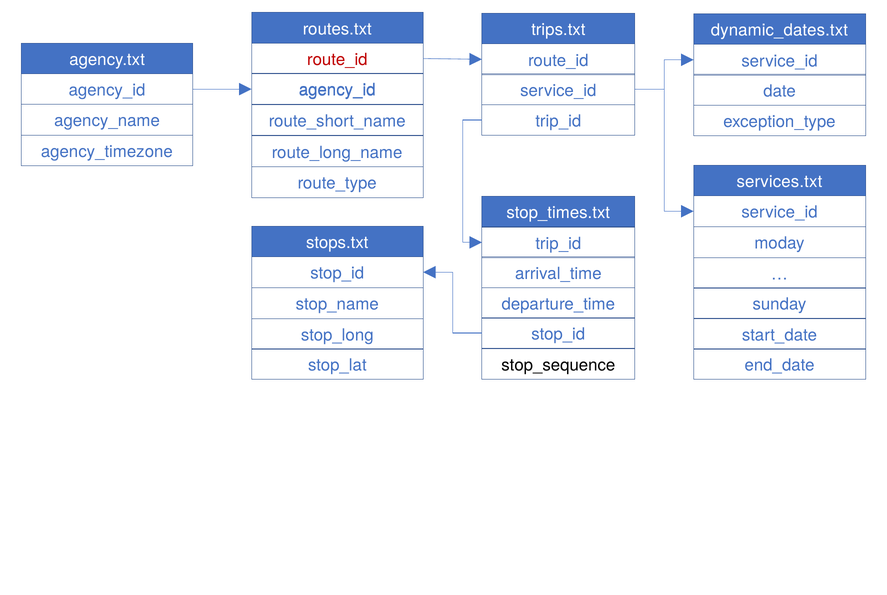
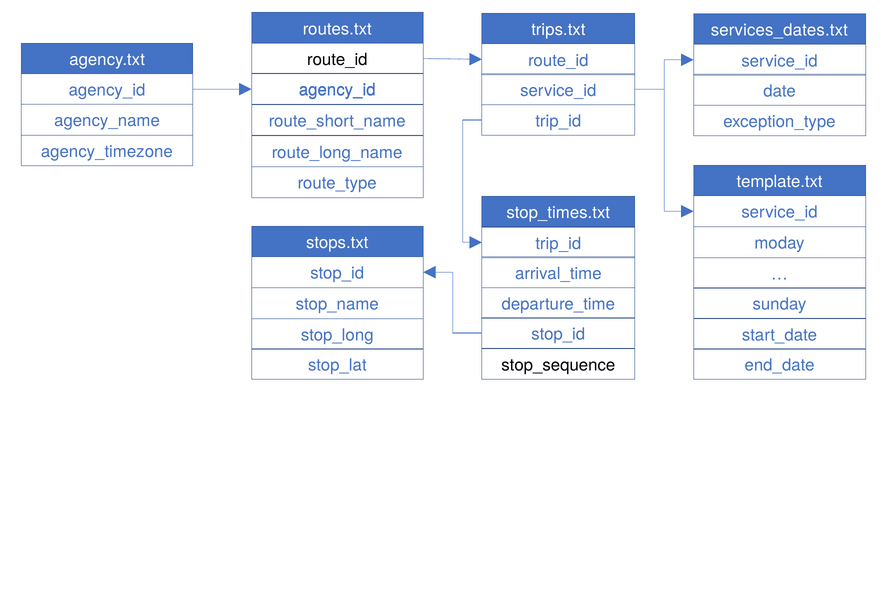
dynamic_dates.txt: dynamic_dates.txt -> services_dates.txt
route_id at (337, 60) colour: red -> black
services.txt: services.txt -> template.txt
